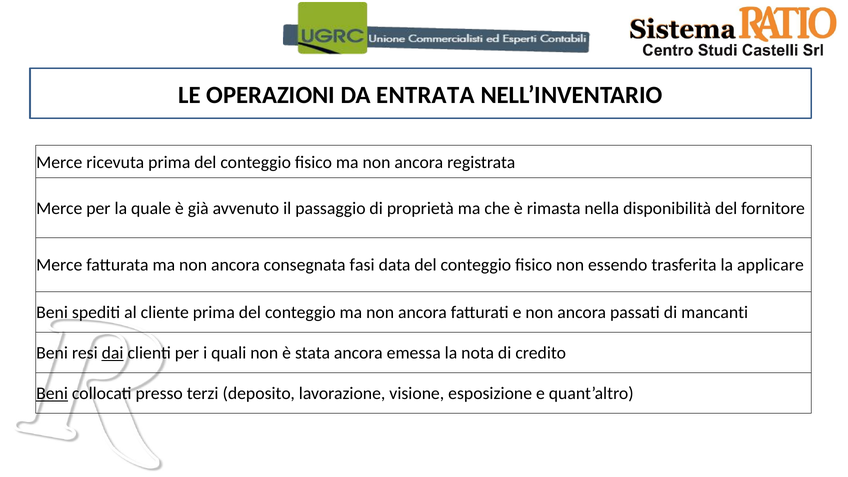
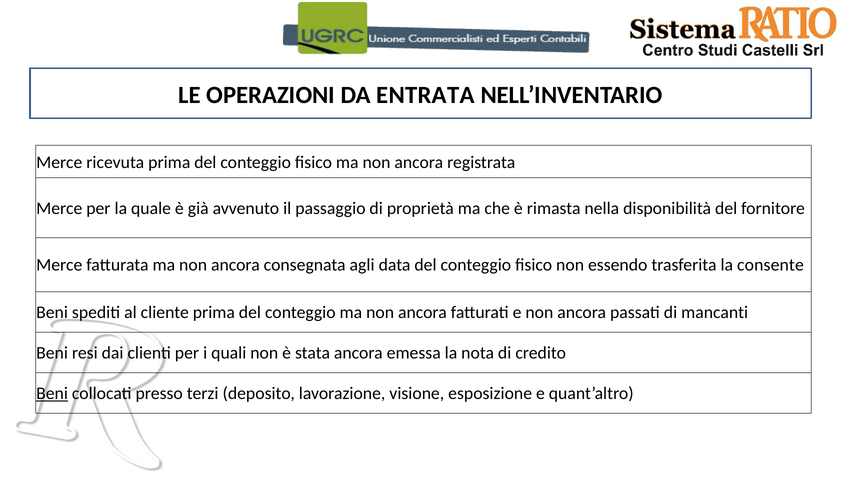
fasi: fasi -> agli
applicare: applicare -> consente
dai underline: present -> none
